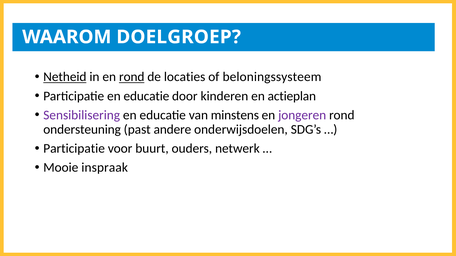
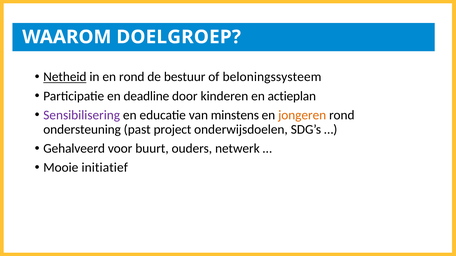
rond at (132, 77) underline: present -> none
locaties: locaties -> bestuur
Participatie en educatie: educatie -> deadline
jongeren colour: purple -> orange
andere: andere -> project
Participatie at (74, 149): Participatie -> Gehalveerd
inspraak: inspraak -> initiatief
